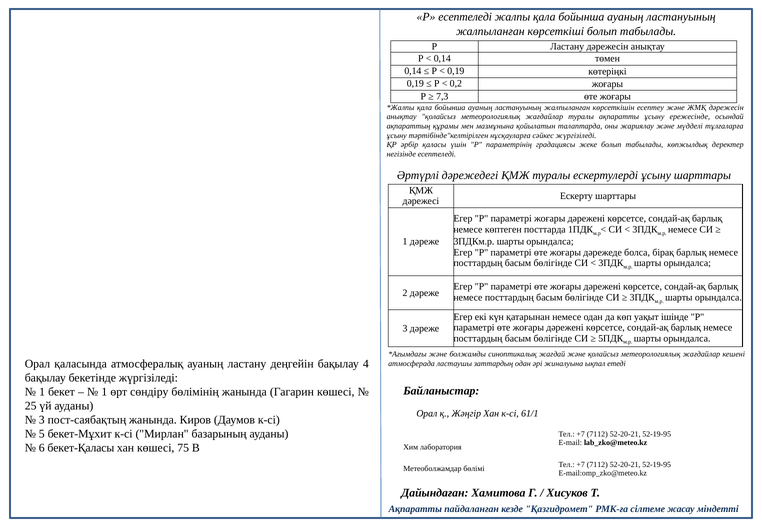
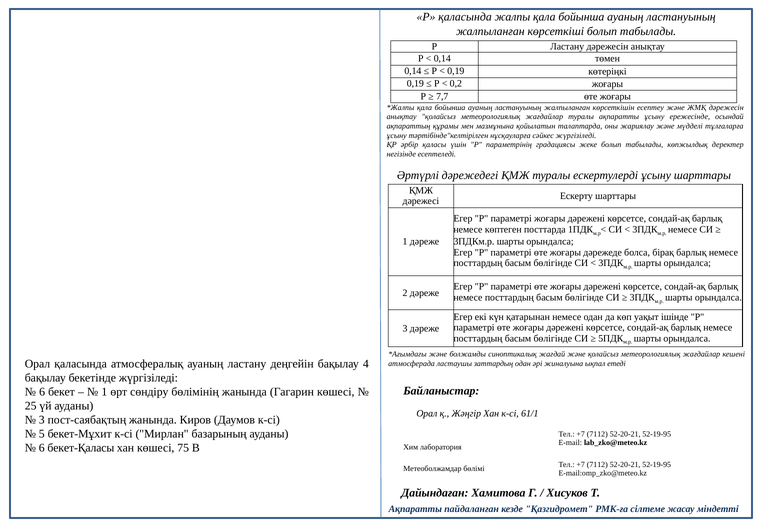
Р есептеледі: есептеледі -> қаласында
7,3: 7,3 -> 7,7
1 at (42, 392): 1 -> 6
